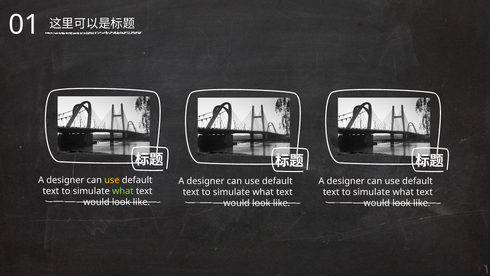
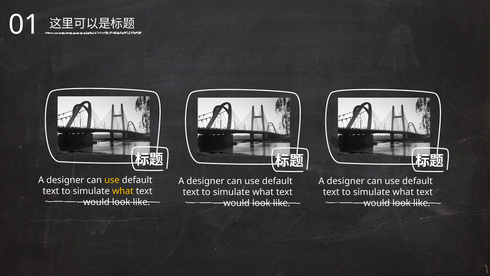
what at (123, 191) colour: light green -> yellow
